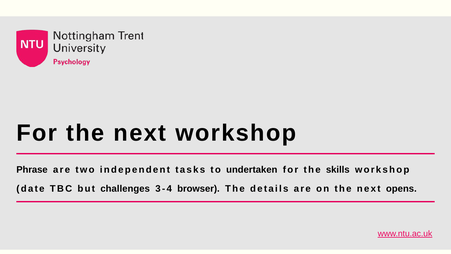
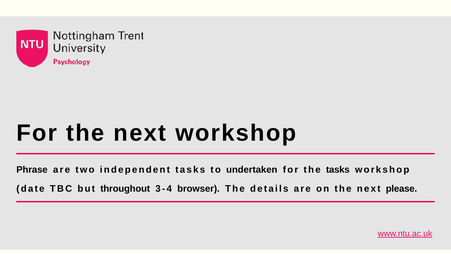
the skills: skills -> tasks
challenges: challenges -> throughout
opens: opens -> please
